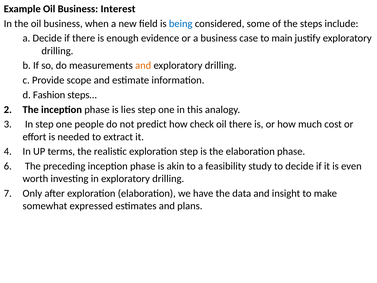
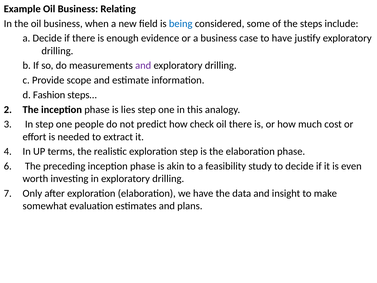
Interest: Interest -> Relating
to main: main -> have
and at (143, 65) colour: orange -> purple
expressed: expressed -> evaluation
